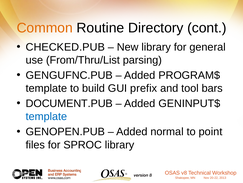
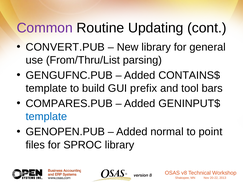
Common colour: orange -> purple
Directory: Directory -> Updating
CHECKED.PUB: CHECKED.PUB -> CONVERT.PUB
PROGRAM$: PROGRAM$ -> CONTAINS$
DOCUMENT.PUB: DOCUMENT.PUB -> COMPARES.PUB
